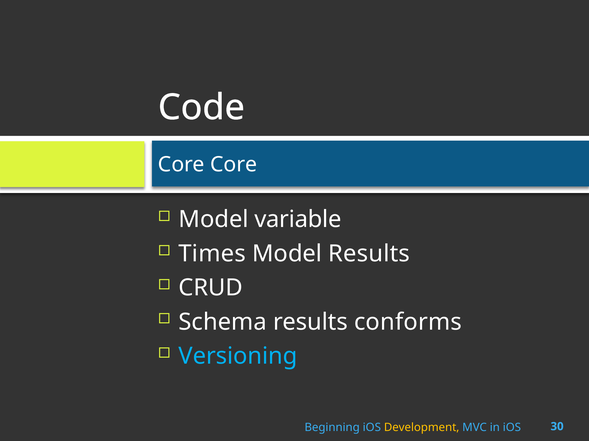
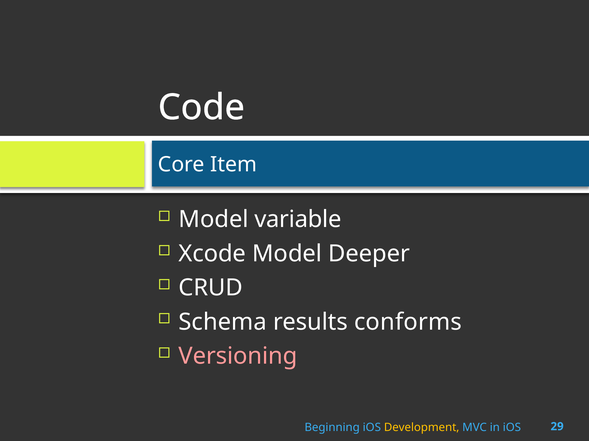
Core Core: Core -> Item
Times: Times -> Xcode
Model Results: Results -> Deeper
Versioning colour: light blue -> pink
30: 30 -> 29
